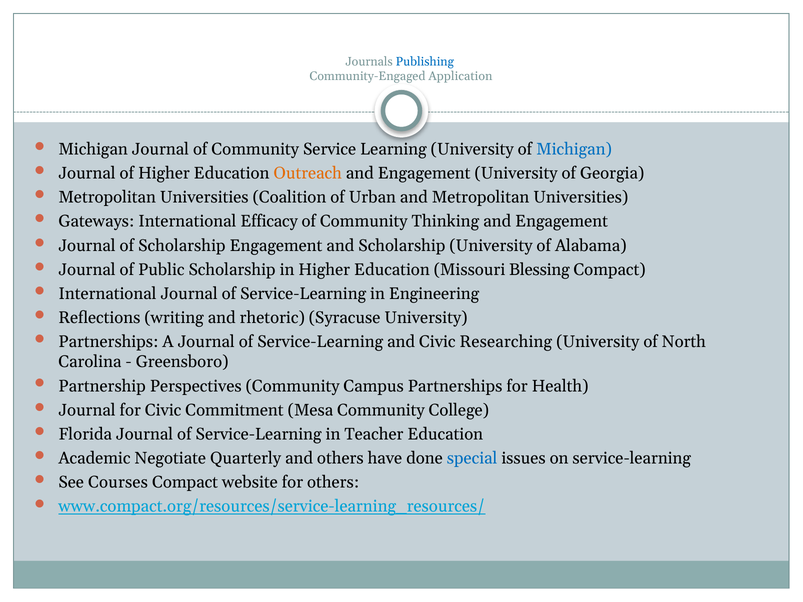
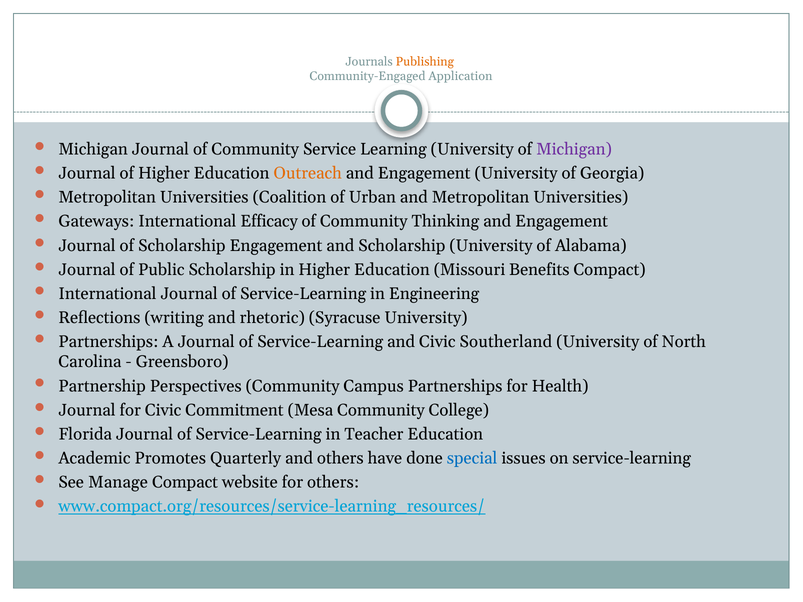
Publishing colour: blue -> orange
Michigan at (574, 149) colour: blue -> purple
Blessing: Blessing -> Benefits
Researching: Researching -> Southerland
Negotiate: Negotiate -> Promotes
Courses: Courses -> Manage
